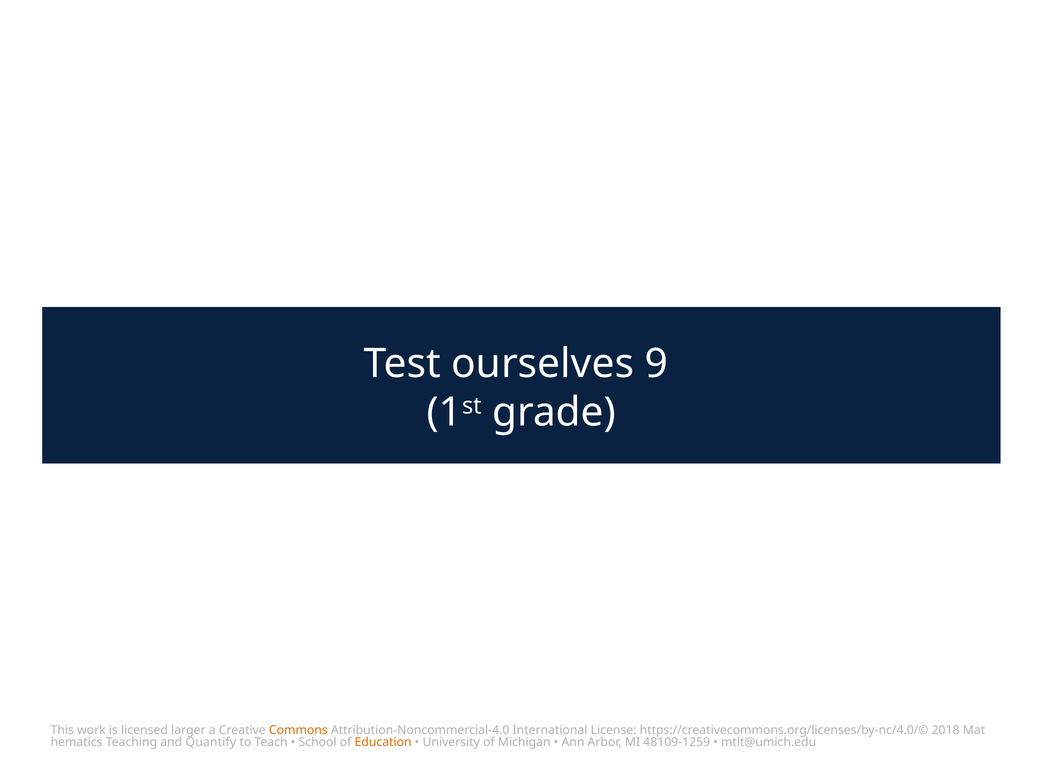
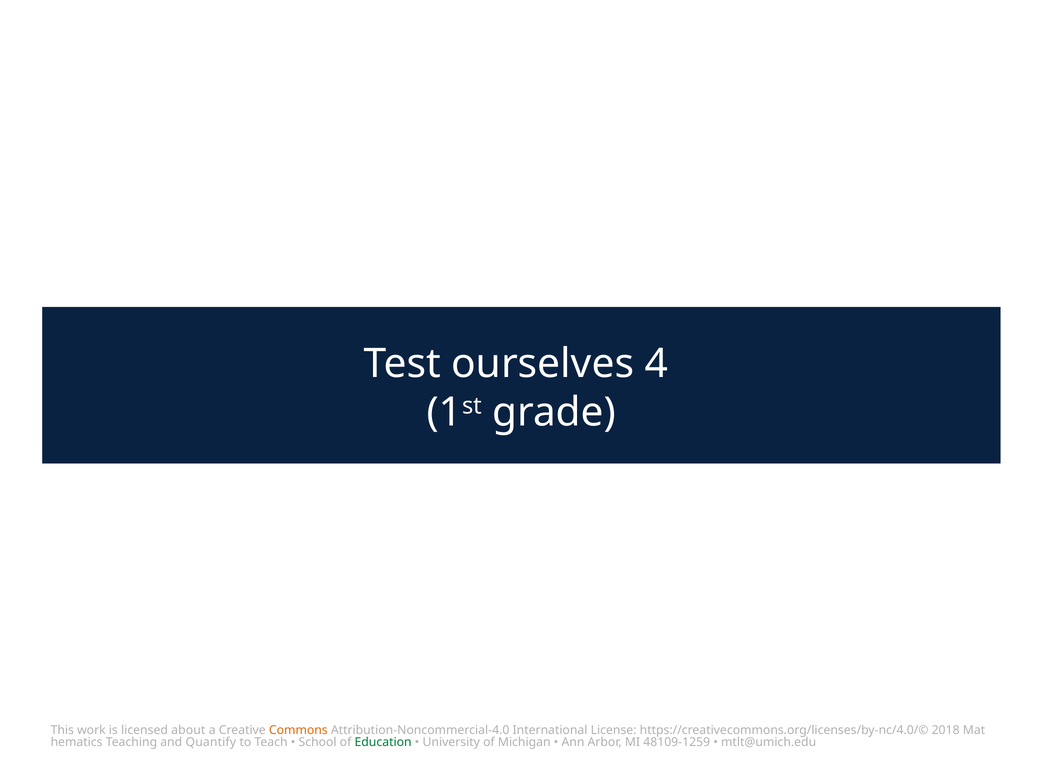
9: 9 -> 4
larger: larger -> about
Education colour: orange -> green
